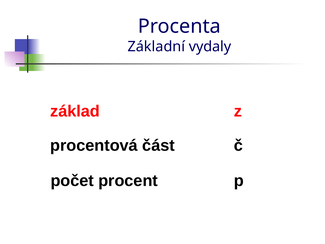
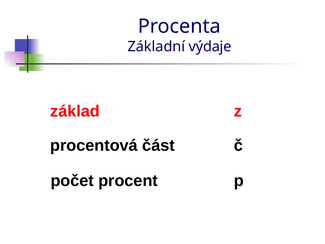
vydaly: vydaly -> výdaje
